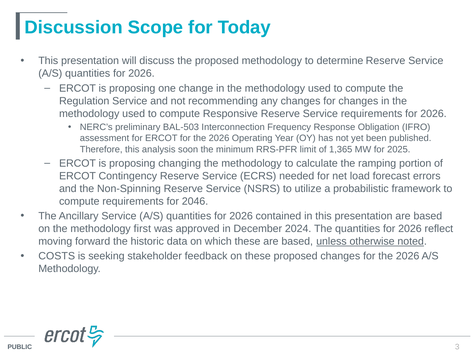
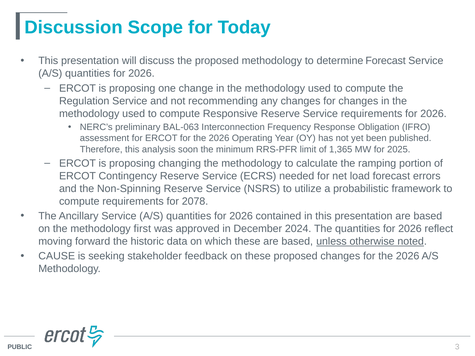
determine Reserve: Reserve -> Forecast
BAL-503: BAL-503 -> BAL-063
2046: 2046 -> 2078
COSTS: COSTS -> CAUSE
